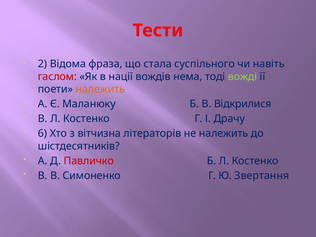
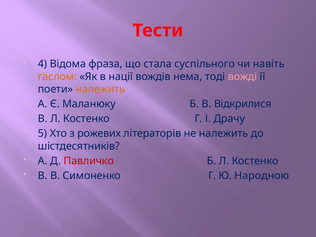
2: 2 -> 4
гаслом colour: red -> orange
вожді colour: light green -> pink
6: 6 -> 5
вітчизна: вітчизна -> рожевих
Звертання: Звертання -> Народною
